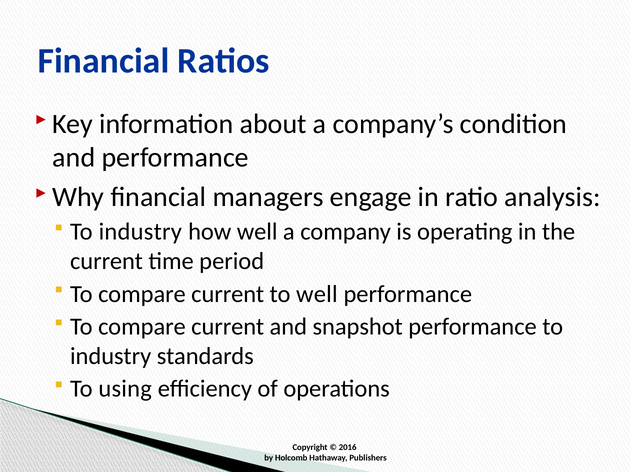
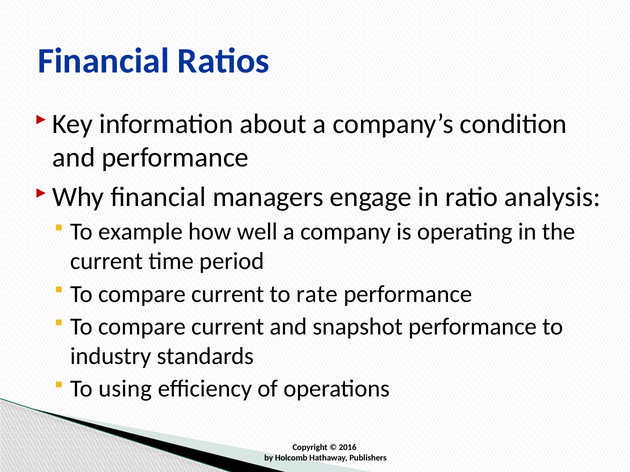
industry at (140, 232): industry -> example
to well: well -> rate
